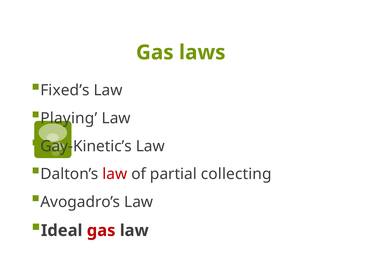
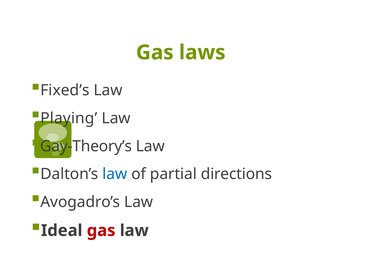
Gay-Kinetic’s: Gay-Kinetic’s -> Gay-Theory’s
law at (115, 174) colour: red -> blue
collecting: collecting -> directions
